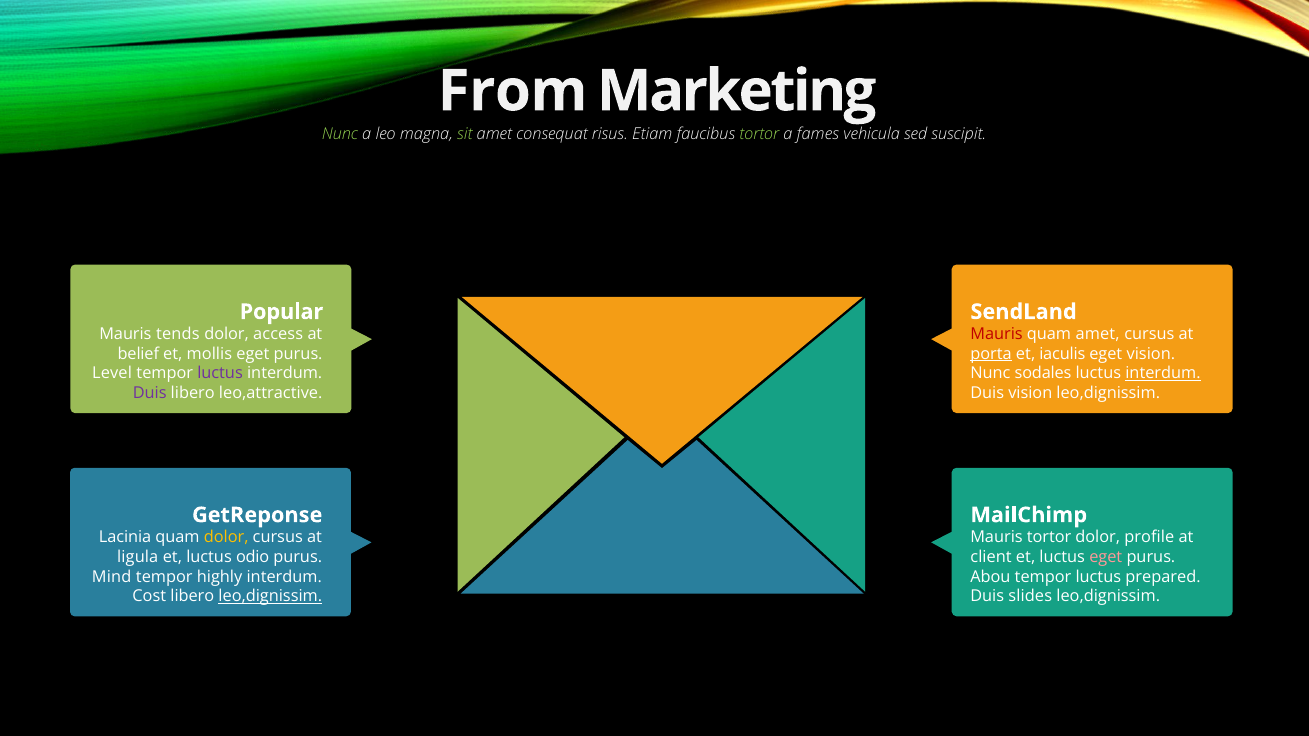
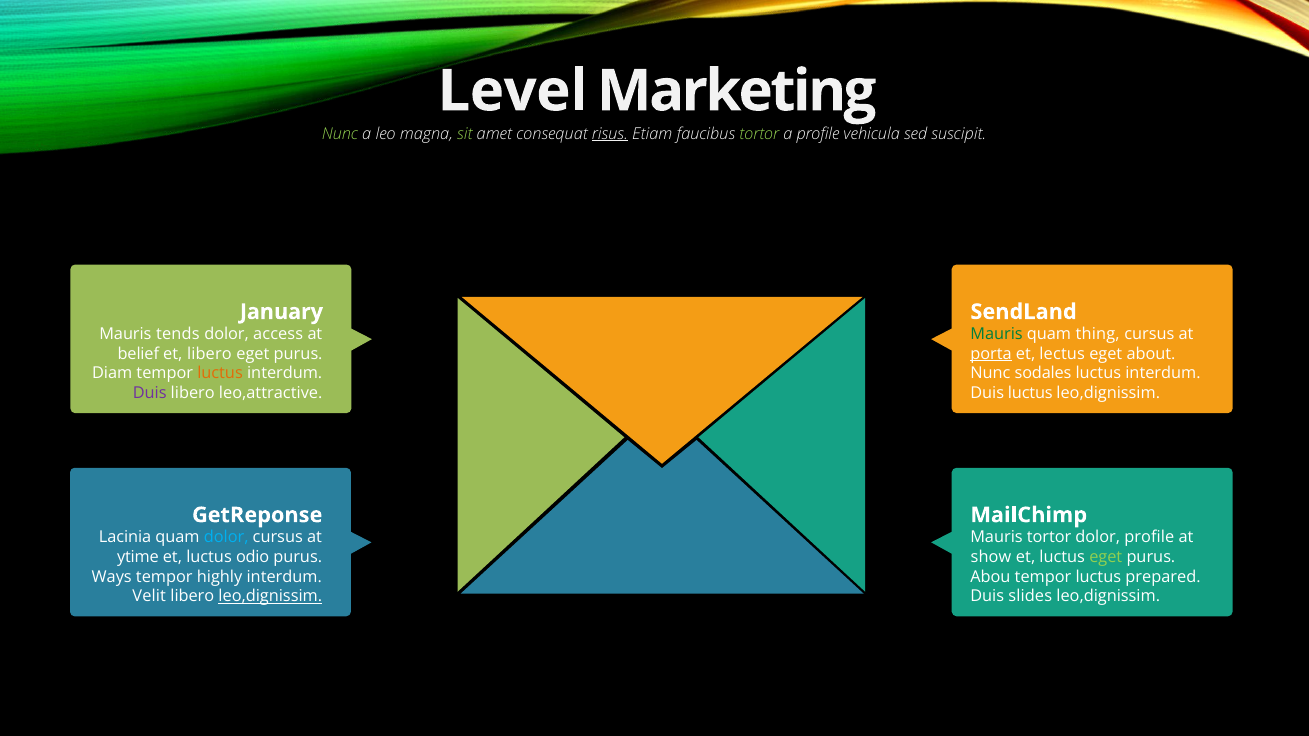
From: From -> Level
risus underline: none -> present
a fames: fames -> profile
Popular: Popular -> January
Mauris at (997, 334) colour: red -> green
quam amet: amet -> thing
et mollis: mollis -> libero
iaculis: iaculis -> lectus
eget vision: vision -> about
Level: Level -> Diam
luctus at (220, 374) colour: purple -> orange
interdum at (1163, 374) underline: present -> none
Duis vision: vision -> luctus
dolor at (226, 538) colour: yellow -> light blue
ligula: ligula -> ytime
client: client -> show
eget at (1106, 557) colour: pink -> light green
Mind: Mind -> Ways
Cost: Cost -> Velit
